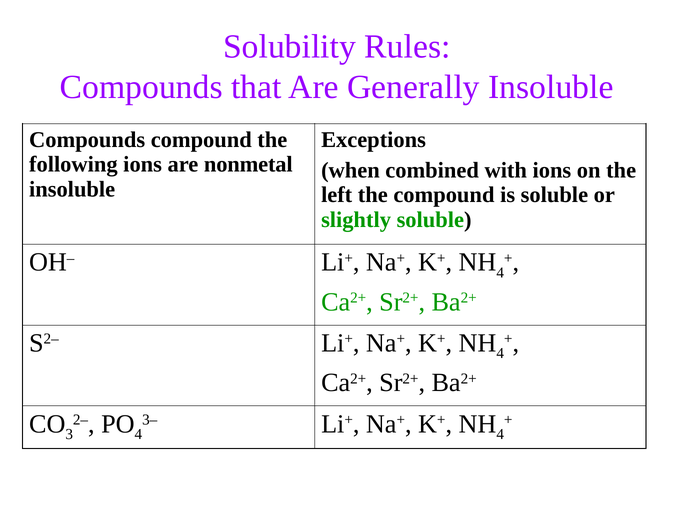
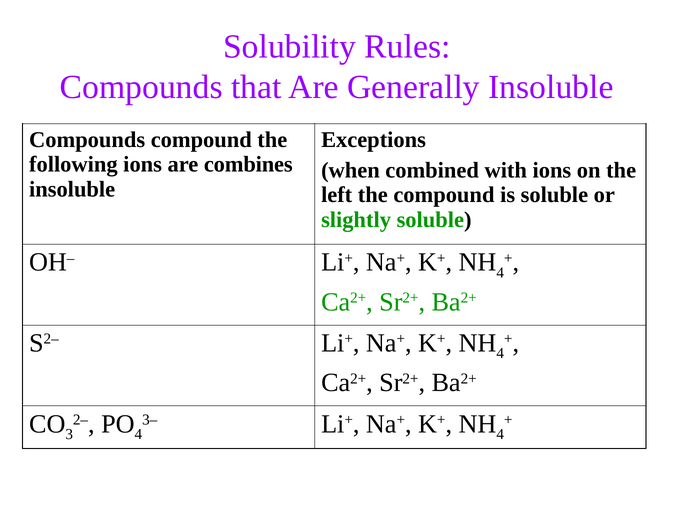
nonmetal: nonmetal -> combines
